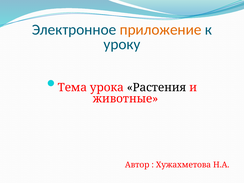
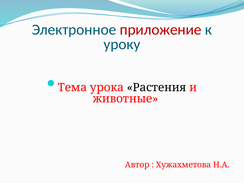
приложение colour: orange -> red
